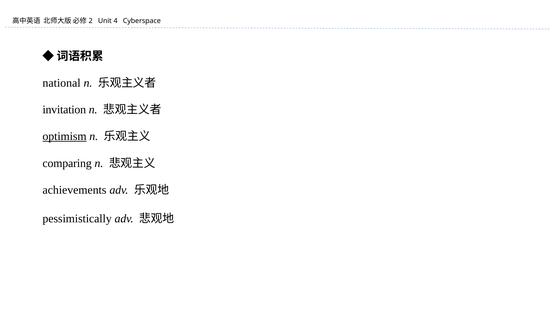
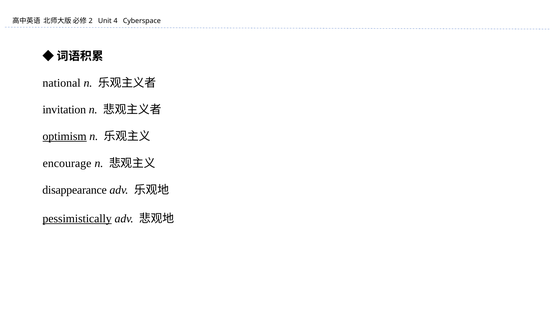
comparing: comparing -> encourage
achievements: achievements -> disappearance
pessimistically underline: none -> present
